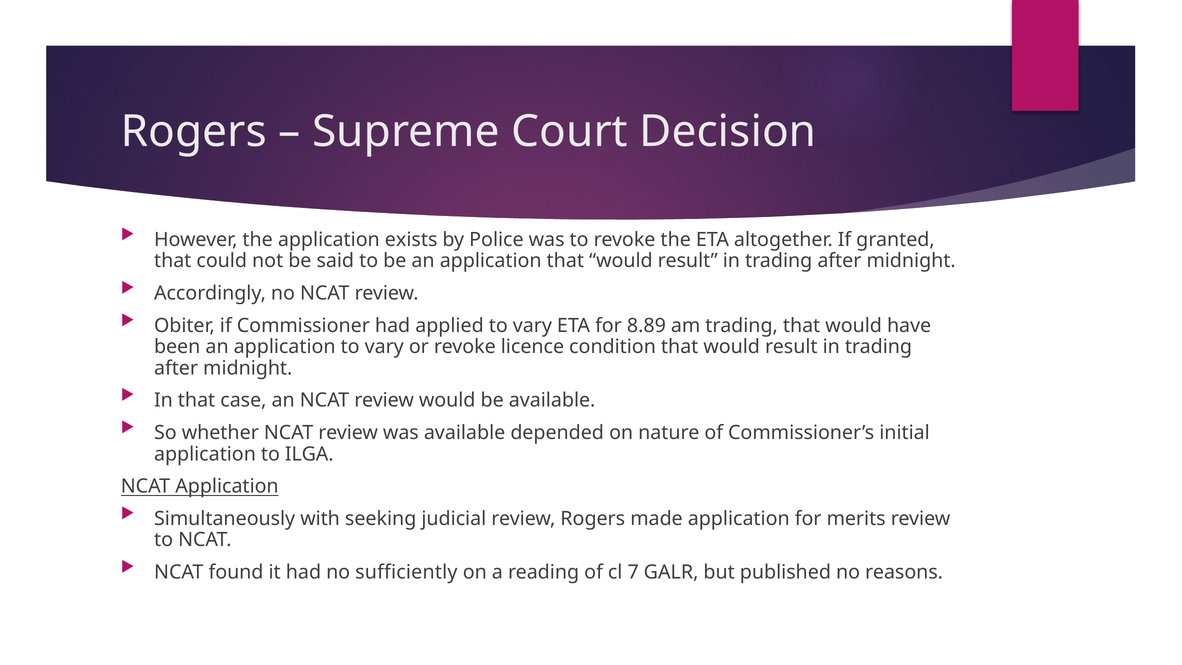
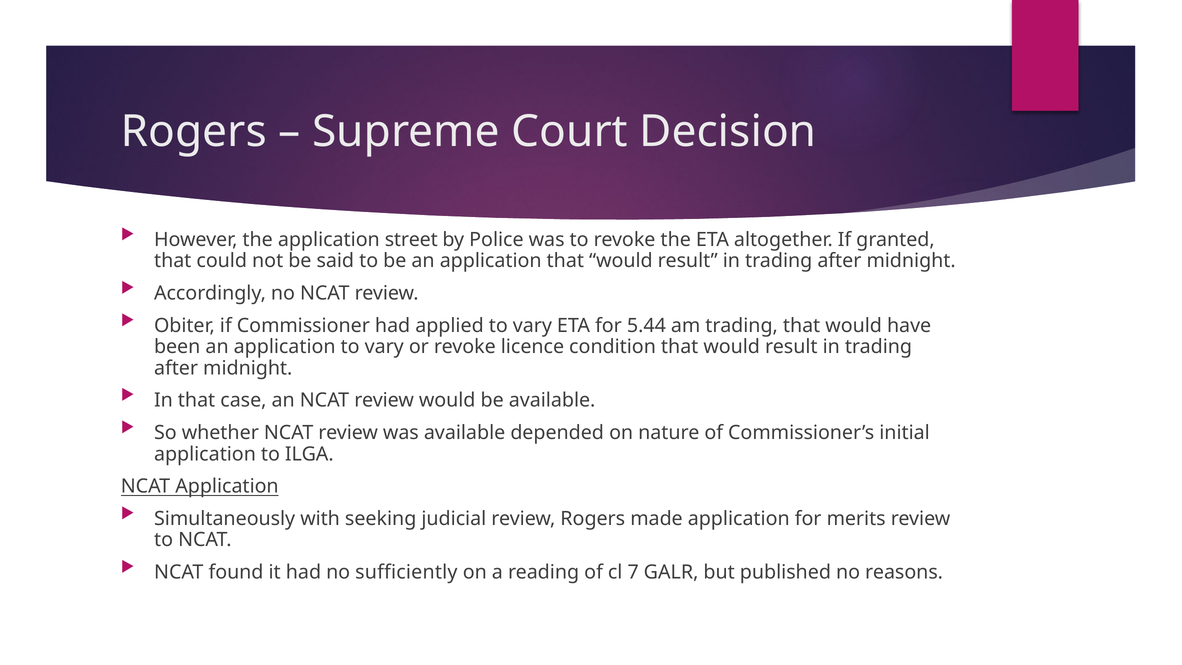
exists: exists -> street
8.89: 8.89 -> 5.44
